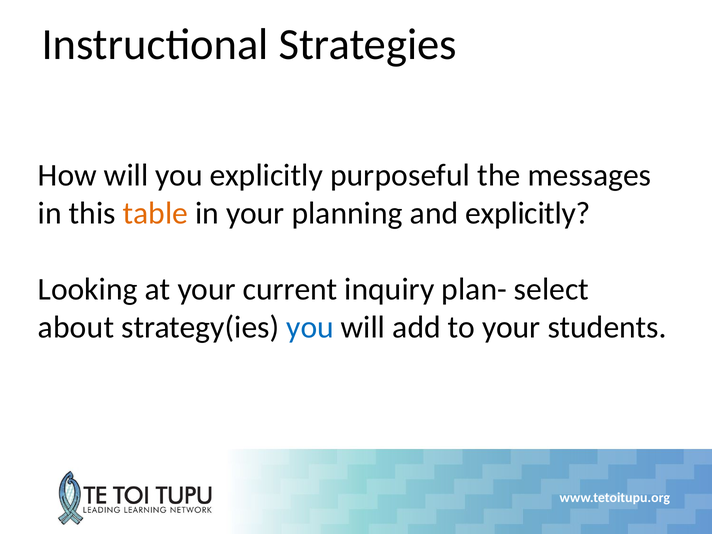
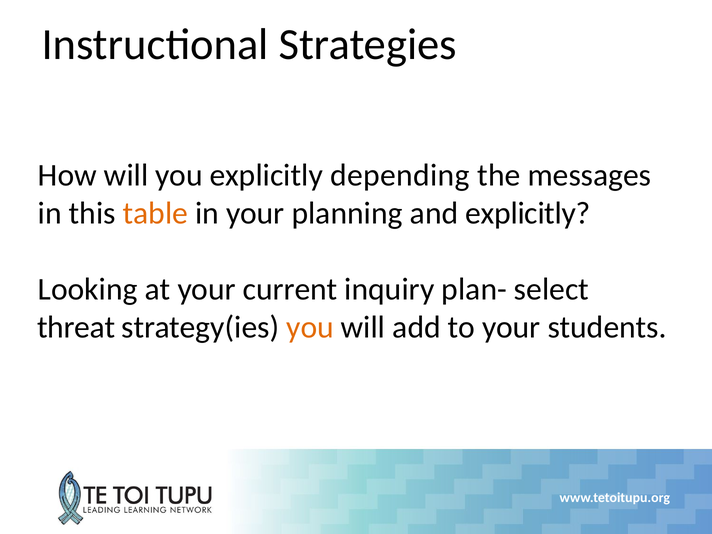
purposeful: purposeful -> depending
about: about -> threat
you at (310, 327) colour: blue -> orange
